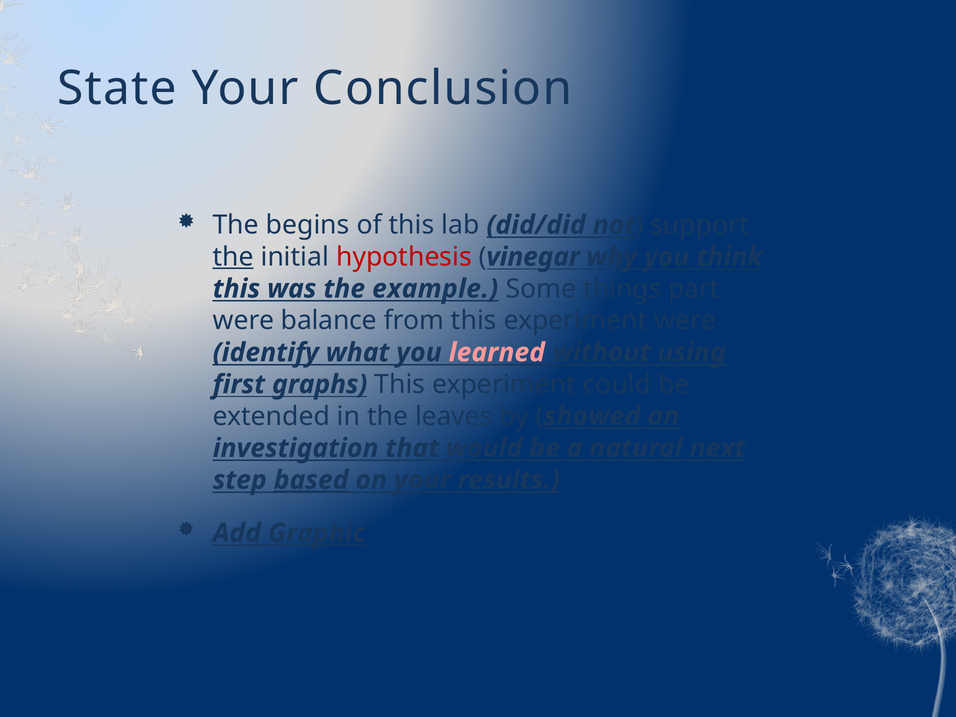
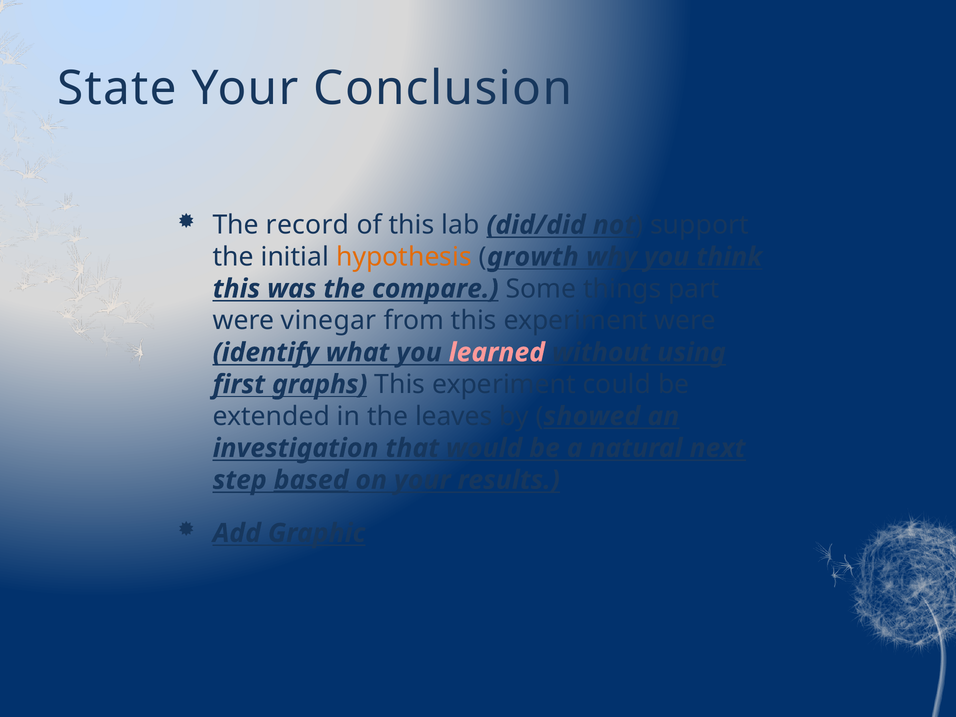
begins: begins -> record
the at (233, 257) underline: present -> none
hypothesis colour: red -> orange
vinegar: vinegar -> growth
example: example -> compare
balance: balance -> vinegar
